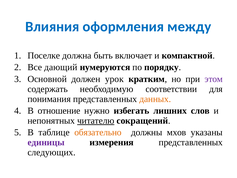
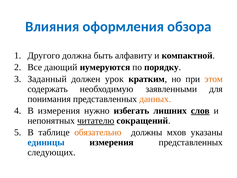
между: между -> обзора
Поселке: Поселке -> Другого
включает: включает -> алфавиту
Основной: Основной -> Заданный
этом colour: purple -> orange
соответствии: соответствии -> заявленными
В отношение: отношение -> измерения
слов underline: none -> present
единицы colour: purple -> blue
